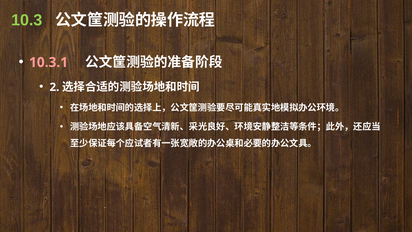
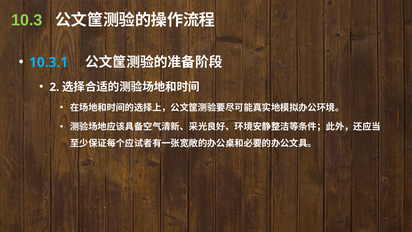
10.3.1 colour: pink -> light blue
